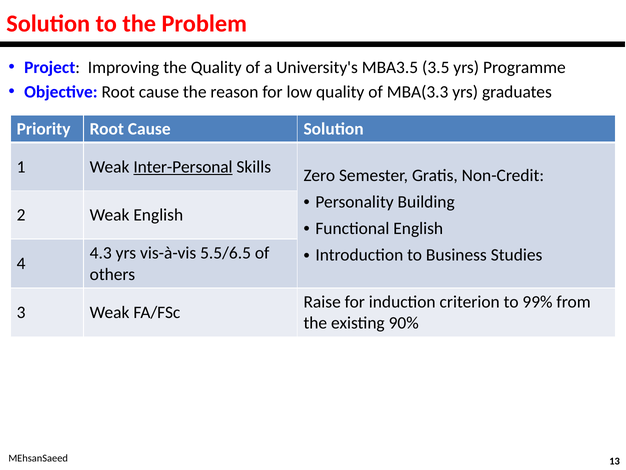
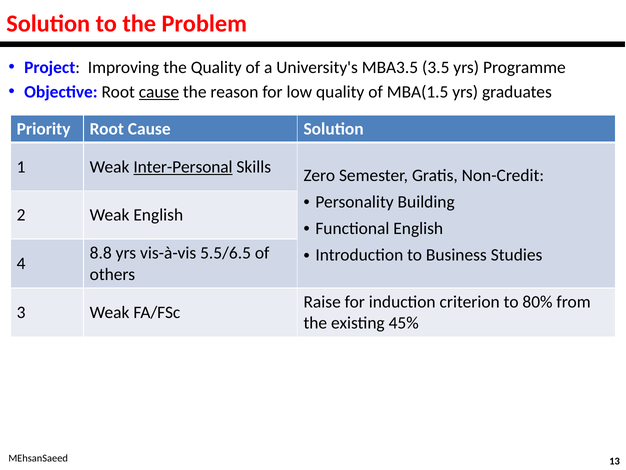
cause at (159, 92) underline: none -> present
MBA(3.3: MBA(3.3 -> MBA(1.5
4.3: 4.3 -> 8.8
99%: 99% -> 80%
90%: 90% -> 45%
